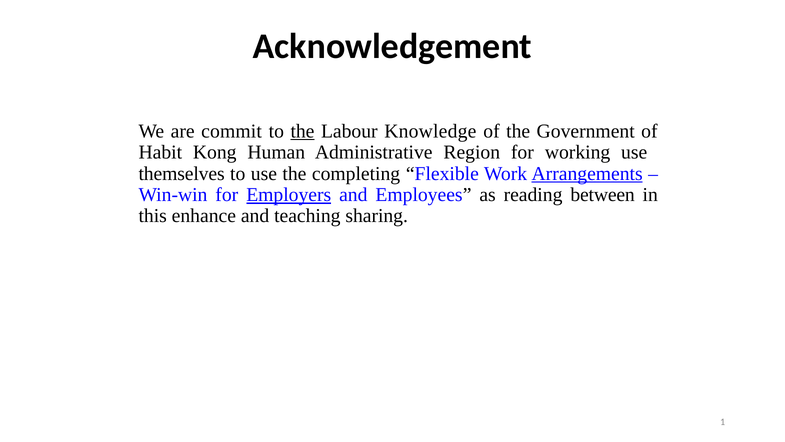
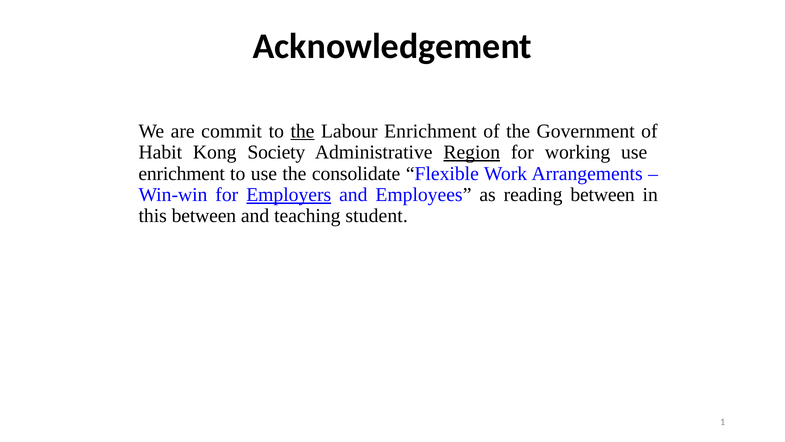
Labour Knowledge: Knowledge -> Enrichment
Human: Human -> Society
Region underline: none -> present
themselves at (182, 173): themselves -> enrichment
completing: completing -> consolidate
Arrangements underline: present -> none
this enhance: enhance -> between
sharing: sharing -> student
